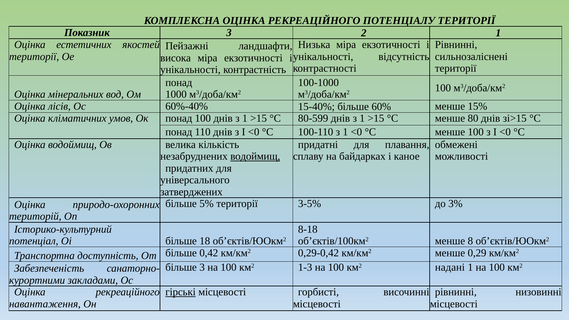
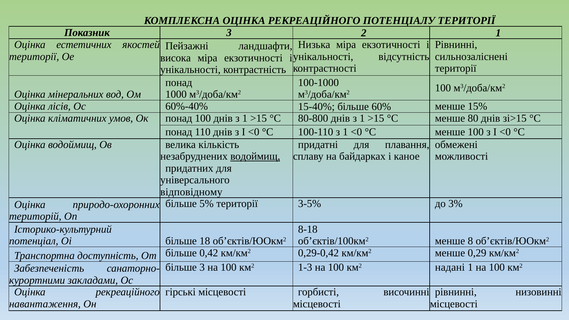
80-599: 80-599 -> 80-800
затверджених: затверджених -> відповідному
гірські underline: present -> none
